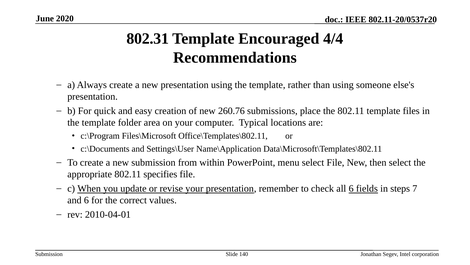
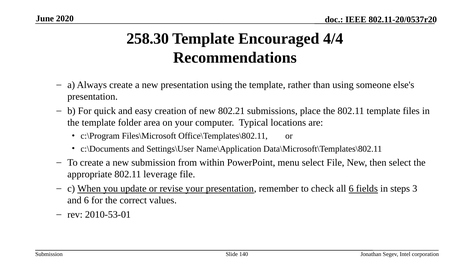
802.31: 802.31 -> 258.30
260.76: 260.76 -> 802.21
specifies: specifies -> leverage
7: 7 -> 3
2010-04-01: 2010-04-01 -> 2010-53-01
